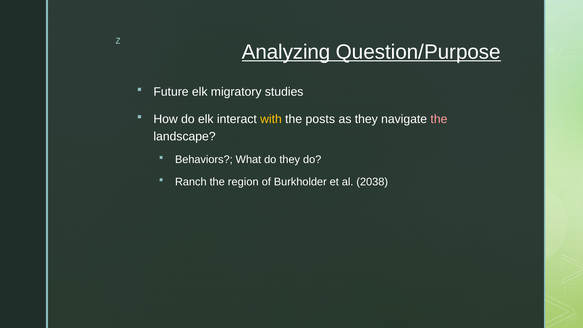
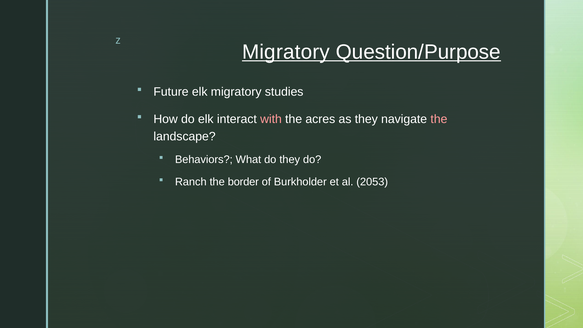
Analyzing at (286, 52): Analyzing -> Migratory
with colour: yellow -> pink
posts: posts -> acres
region: region -> border
2038: 2038 -> 2053
